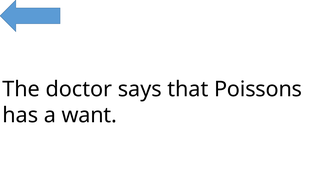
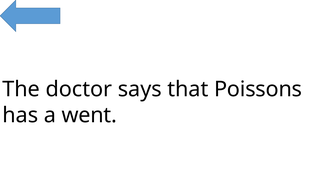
want: want -> went
